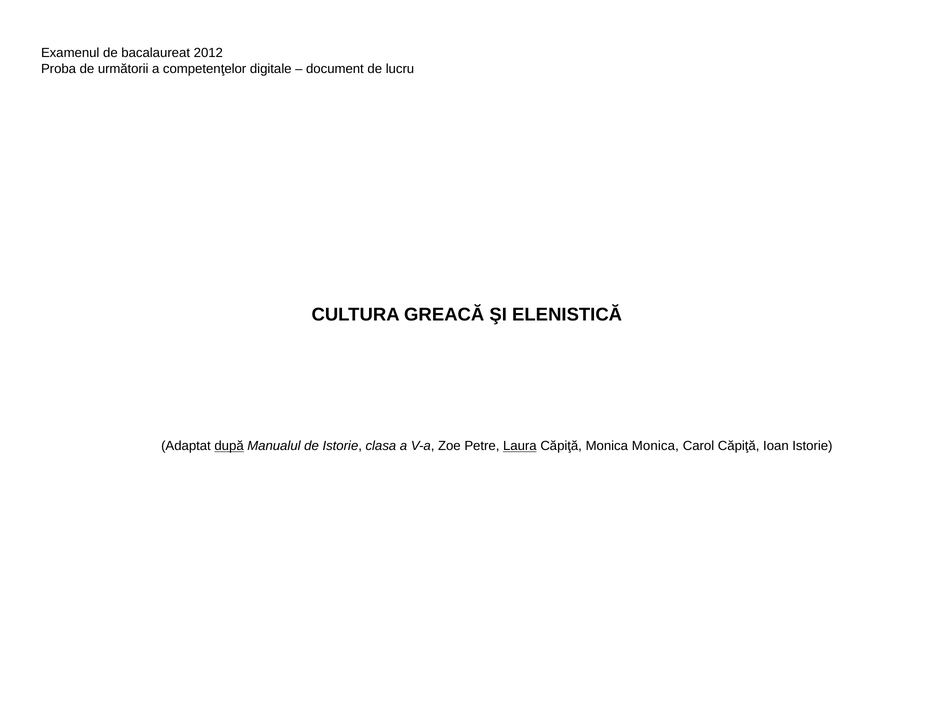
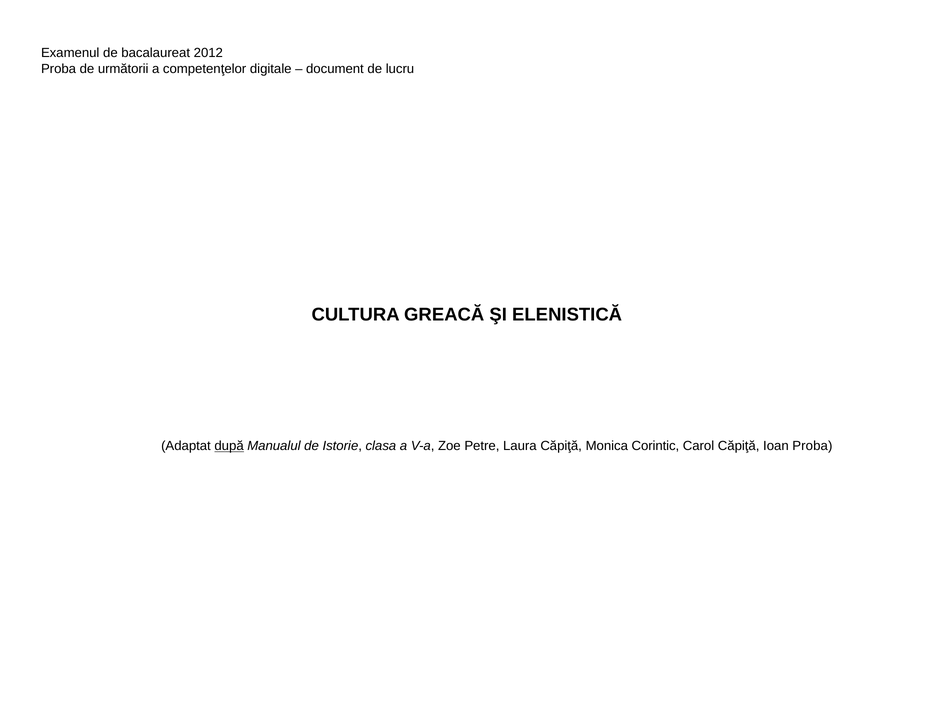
Laura underline: present -> none
Monica Monica: Monica -> Corintic
Ioan Istorie: Istorie -> Proba
